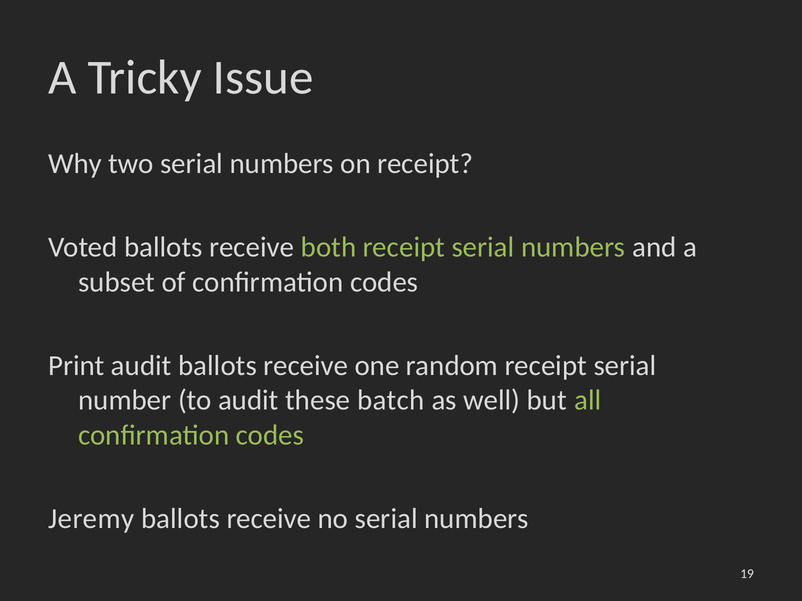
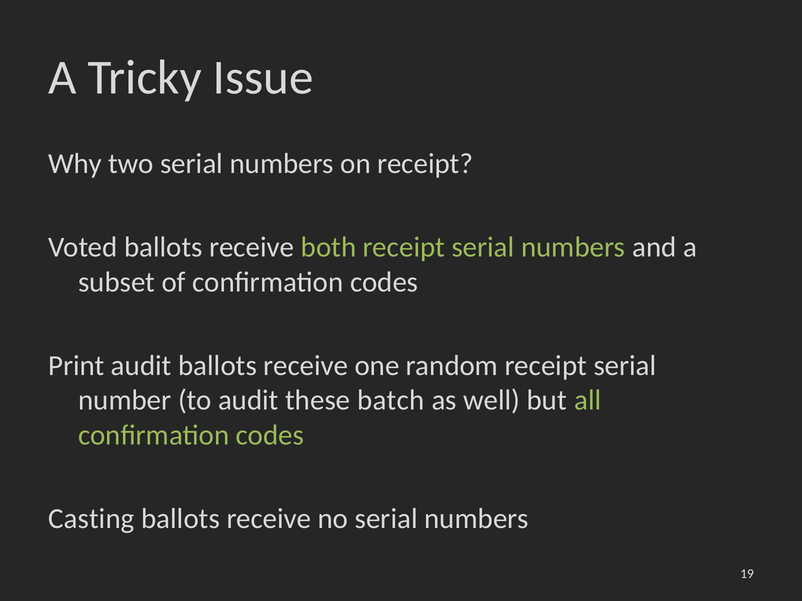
Jeremy: Jeremy -> Casting
